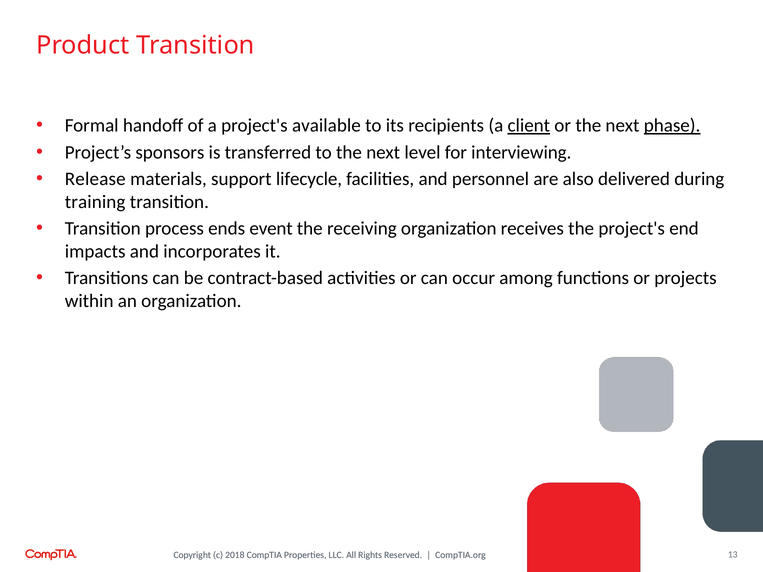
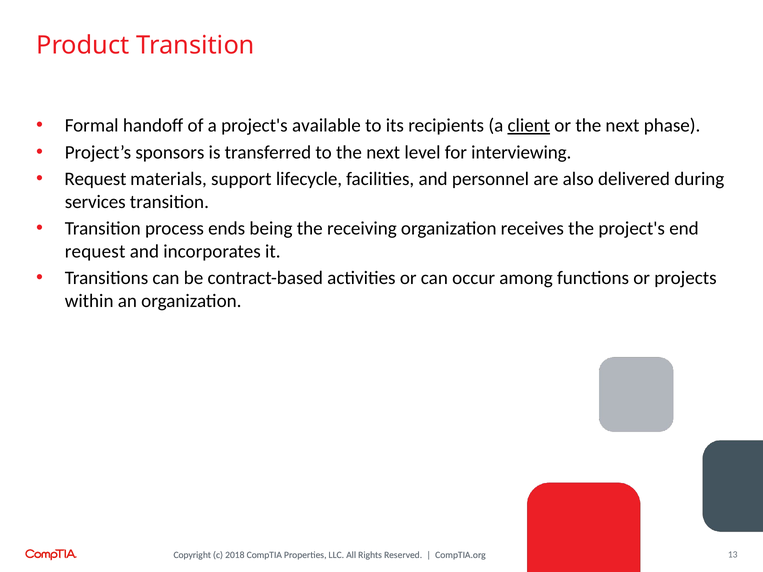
phase underline: present -> none
Release at (95, 179): Release -> Request
training: training -> services
event: event -> being
impacts at (95, 252): impacts -> request
